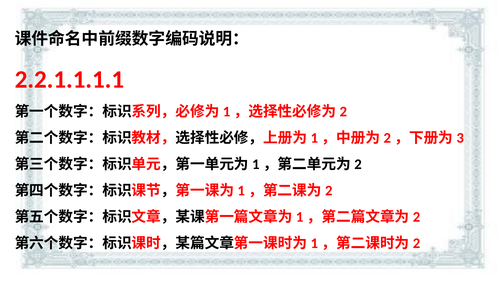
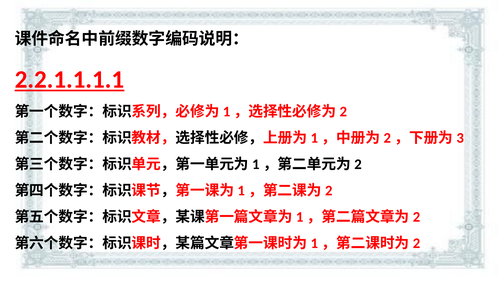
2.2.1.1.1.1 underline: none -> present
